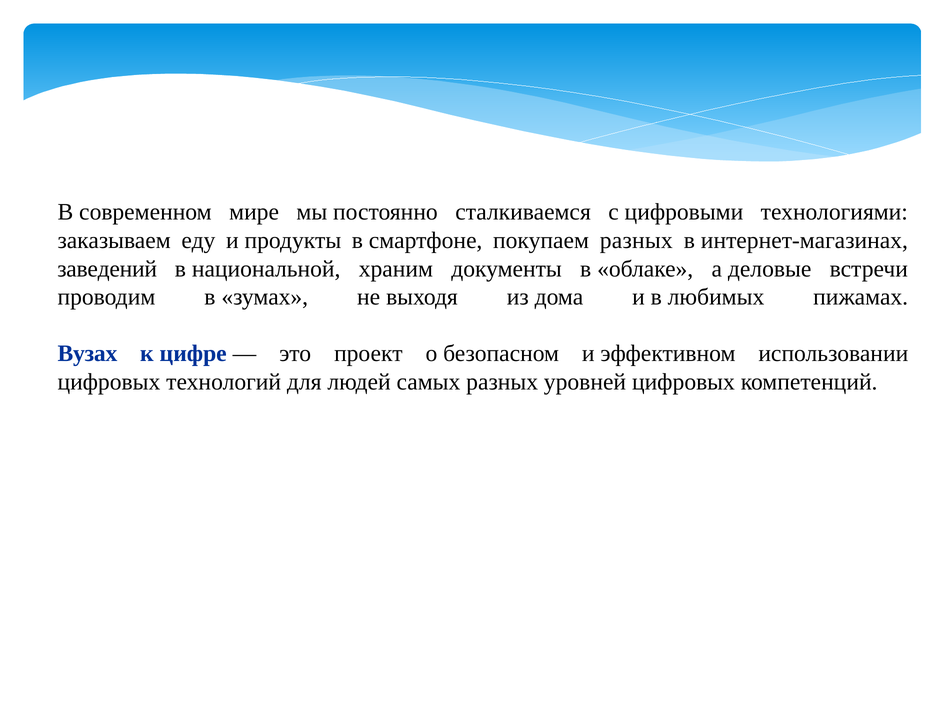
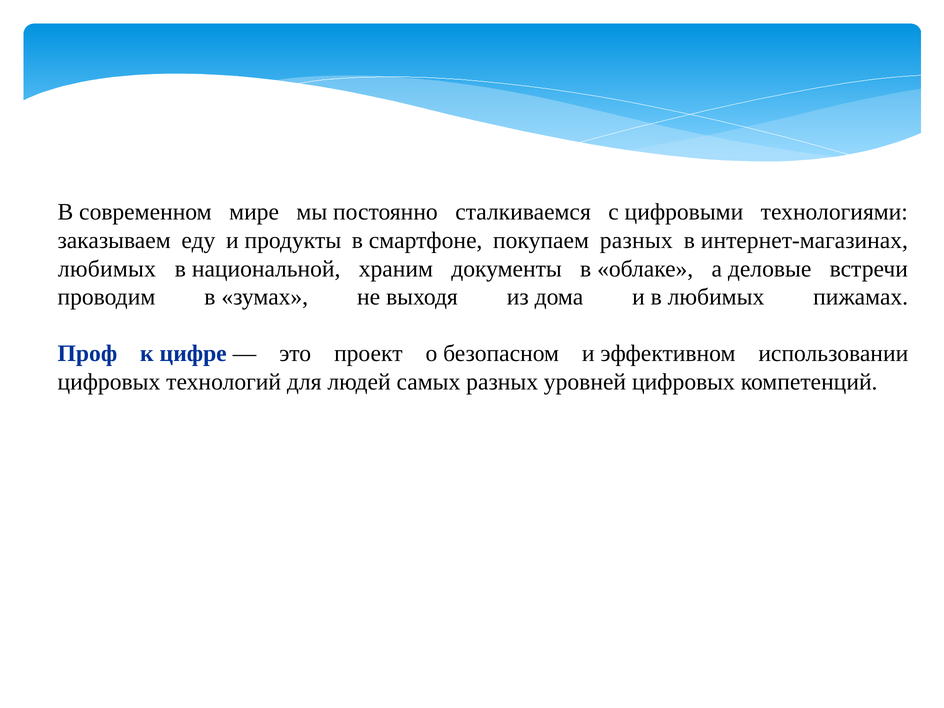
заведений at (107, 269): заведений -> любимых
Вузах: Вузах -> Проф
